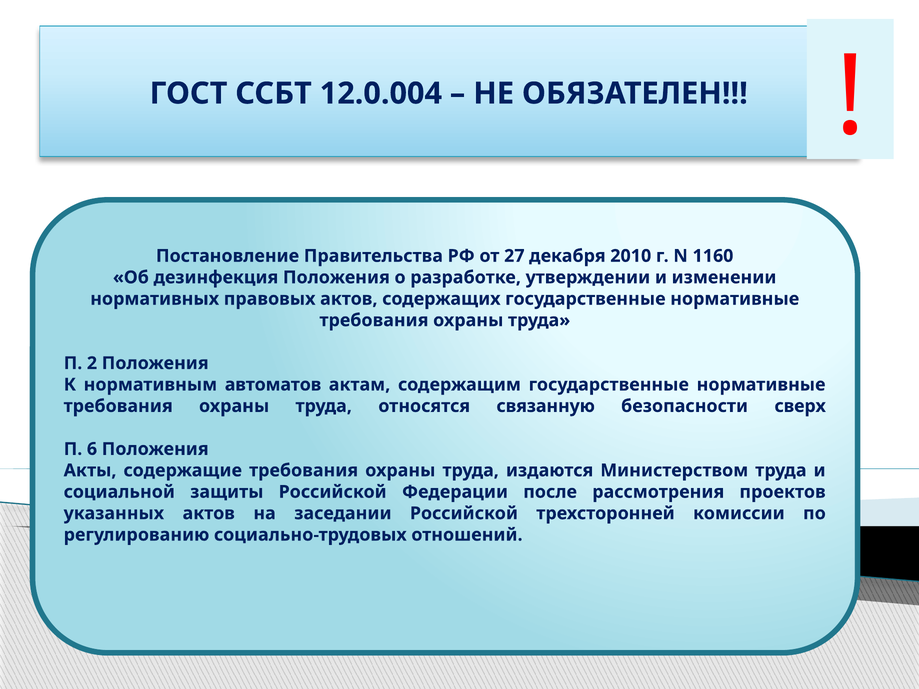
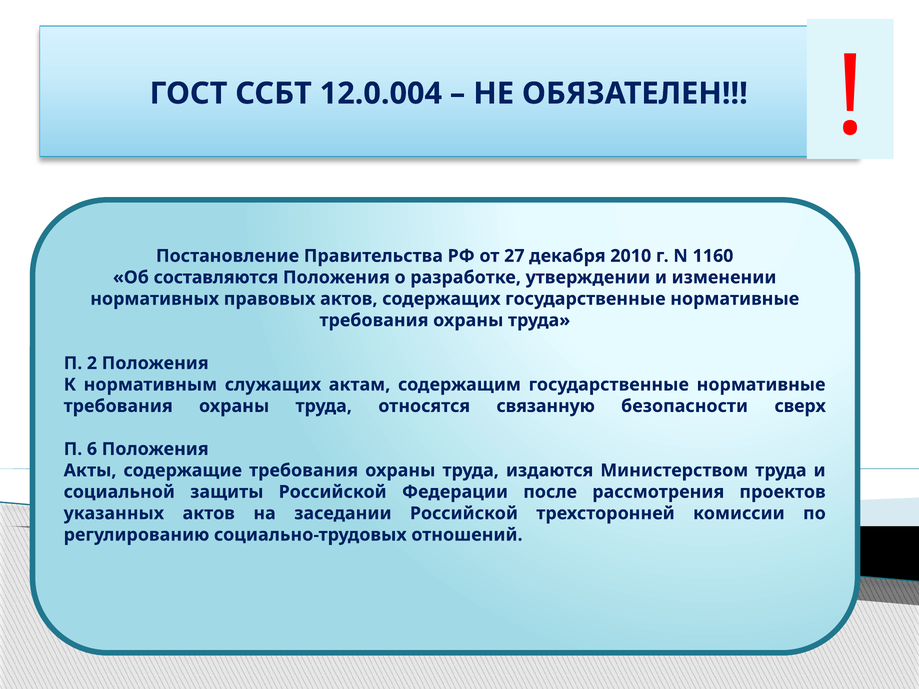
дезинфекция: дезинфекция -> составляются
автоматов: автоматов -> служащих
